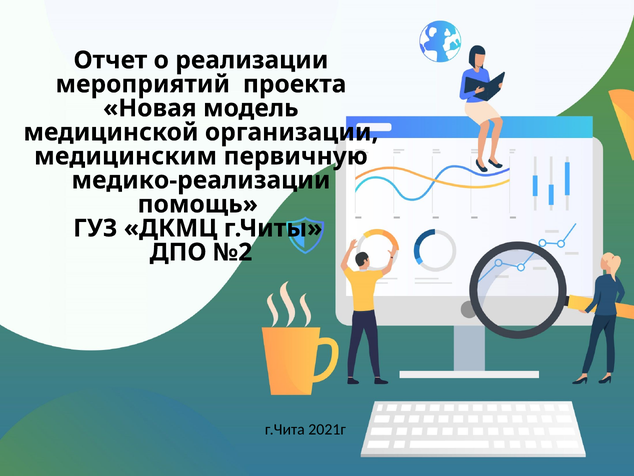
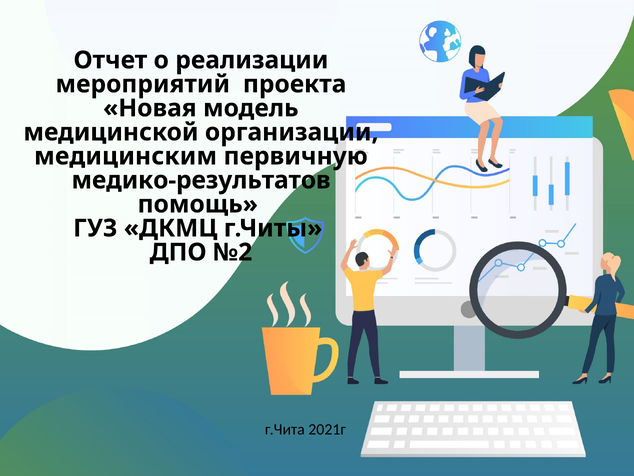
медико-реализации: медико-реализации -> медико-результатов
